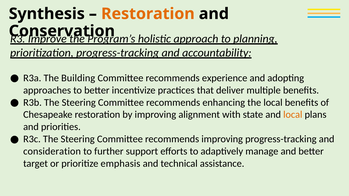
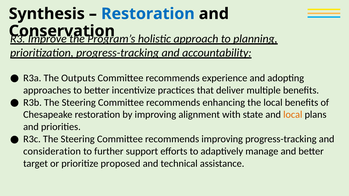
Restoration at (148, 14) colour: orange -> blue
Building: Building -> Outputs
emphasis: emphasis -> proposed
